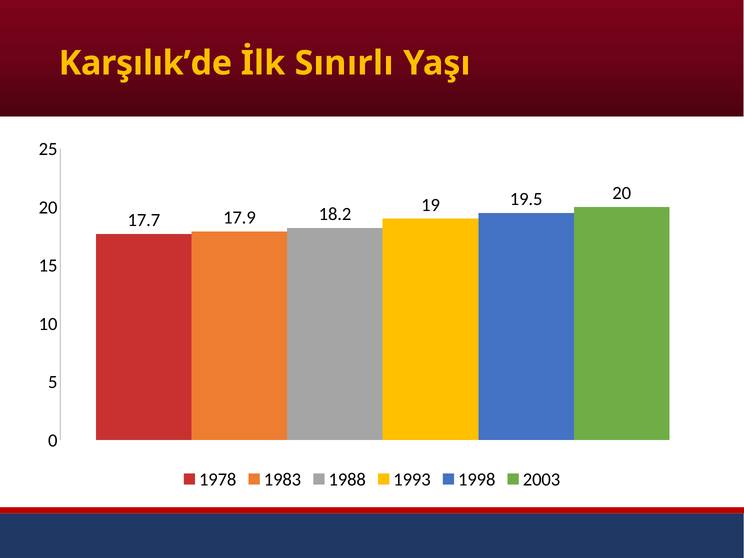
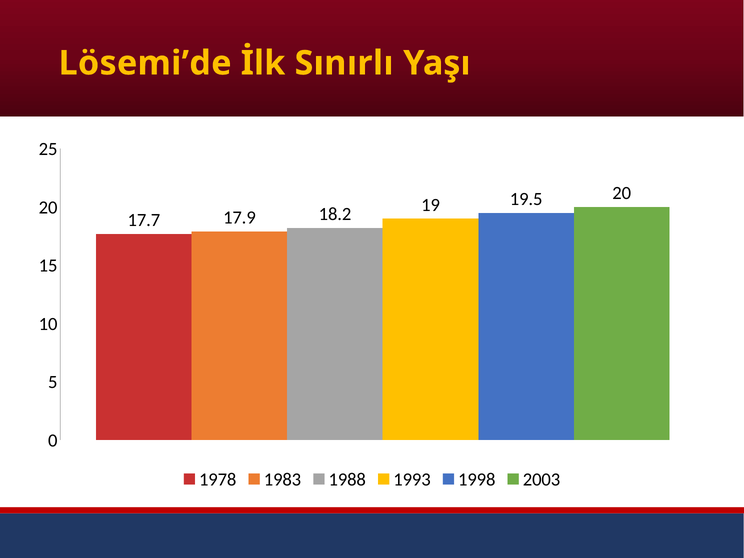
Karşılık’de: Karşılık’de -> Lösemi’de
